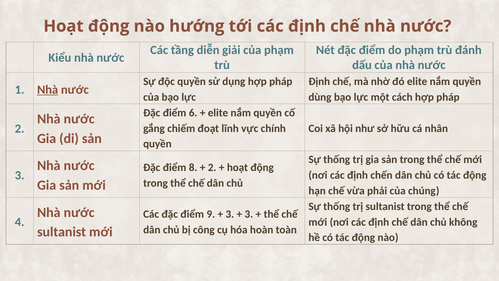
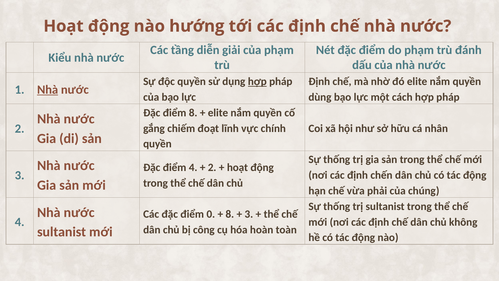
hợp at (257, 82) underline: none -> present
điểm 6: 6 -> 8
điểm 8: 8 -> 4
9: 9 -> 0
3 at (230, 214): 3 -> 8
